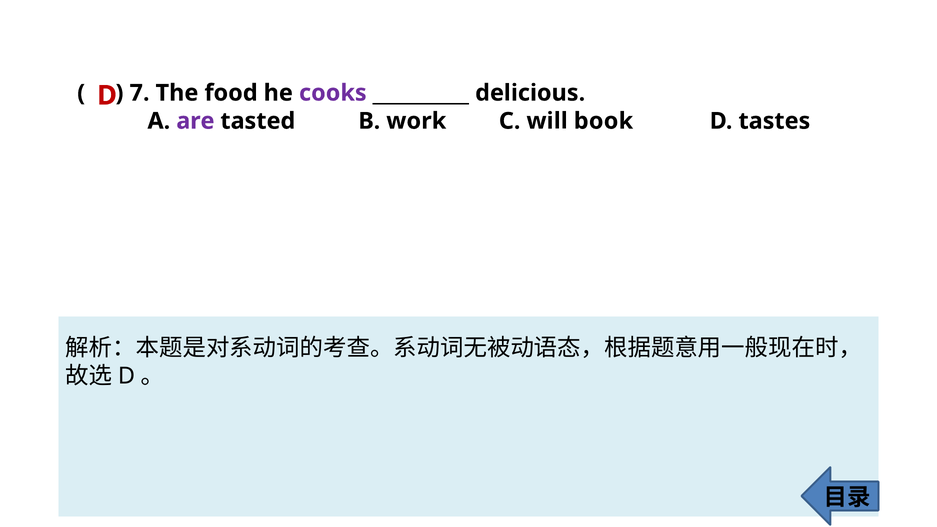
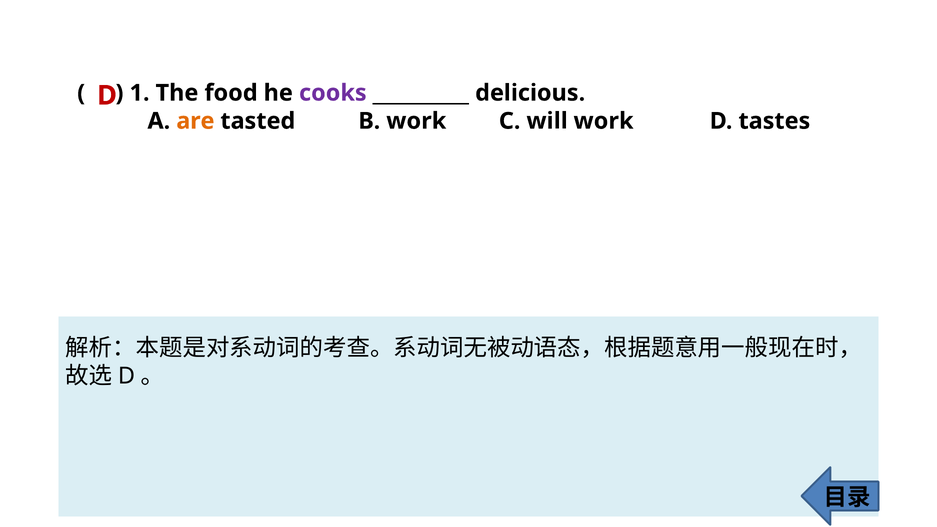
7: 7 -> 1
are colour: purple -> orange
will book: book -> work
